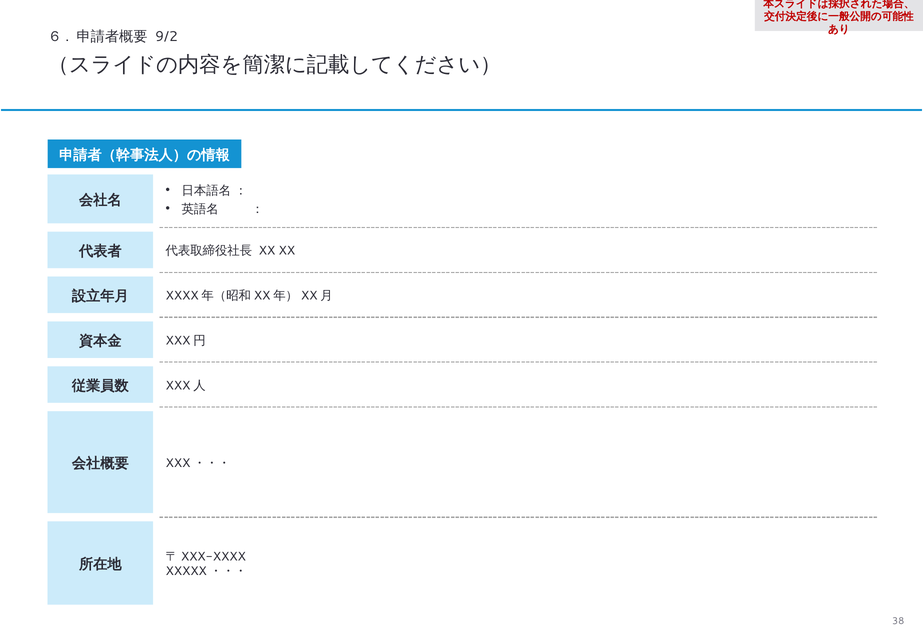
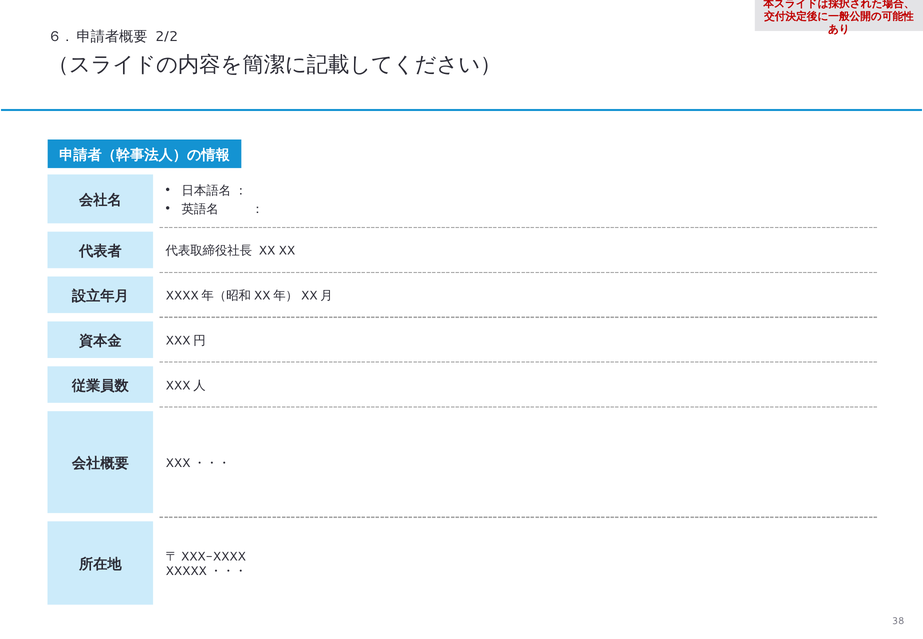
9/2: 9/2 -> 2/2
